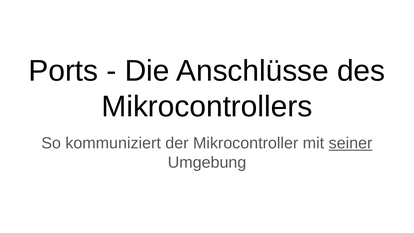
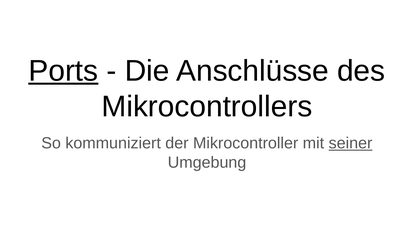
Ports underline: none -> present
